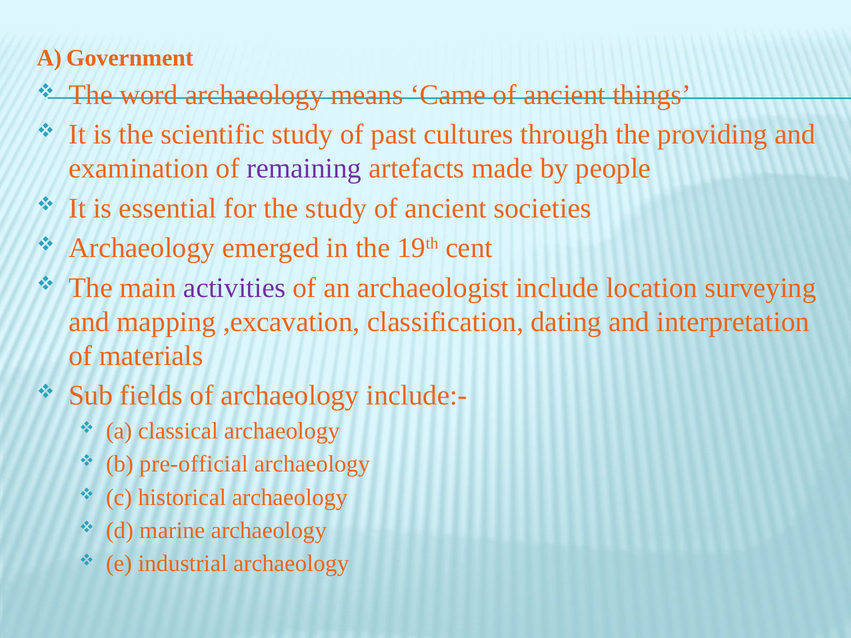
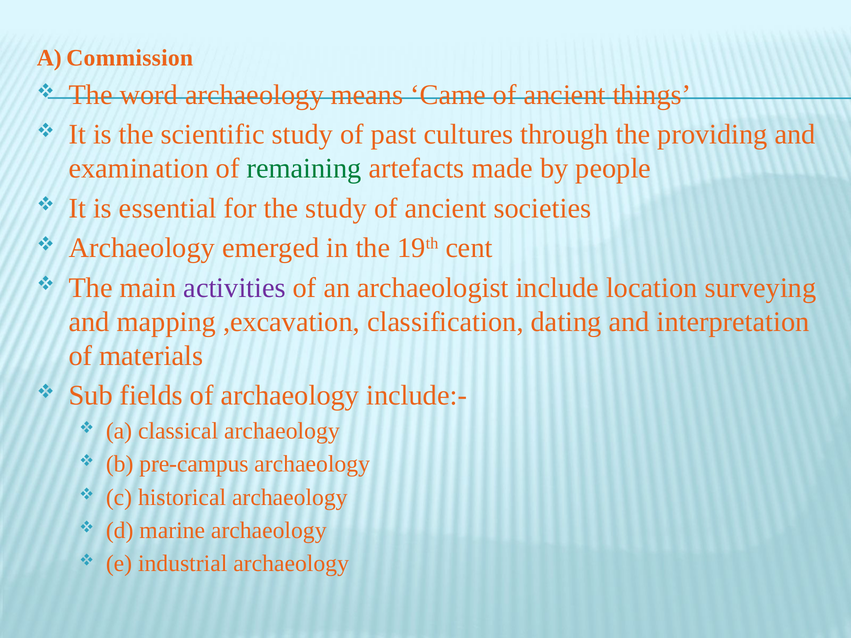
Government: Government -> Commission
remaining colour: purple -> green
pre-official: pre-official -> pre-campus
